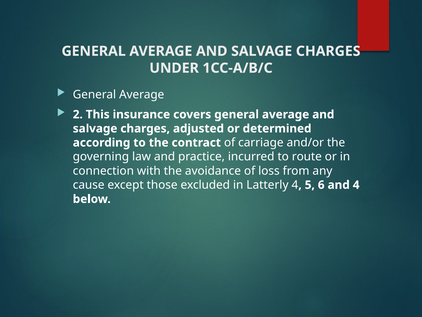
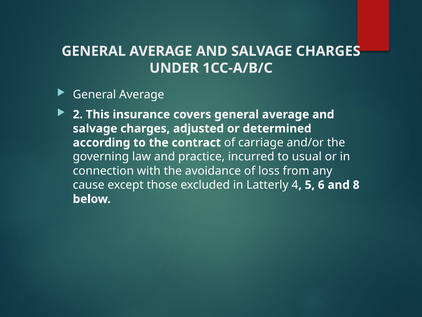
route: route -> usual
and 4: 4 -> 8
